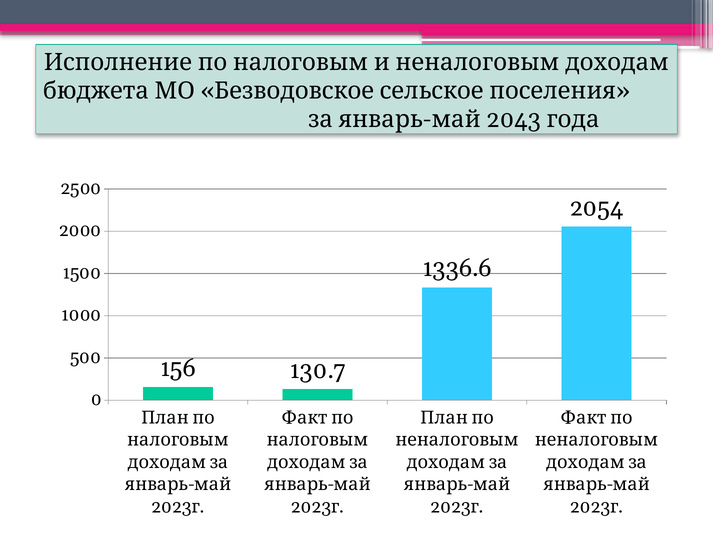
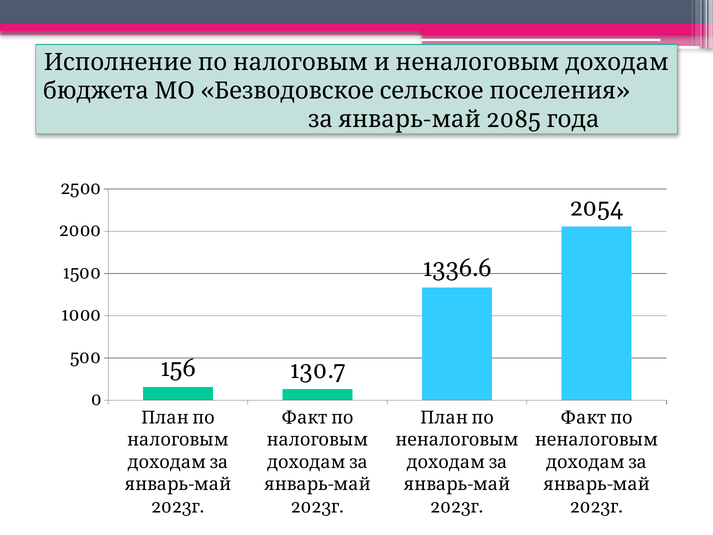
2043: 2043 -> 2085
